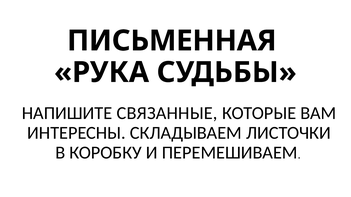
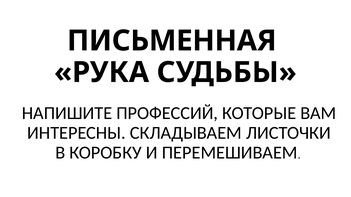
СВЯЗАННЫЕ: СВЯЗАННЫЕ -> ПРОФЕССИЙ
